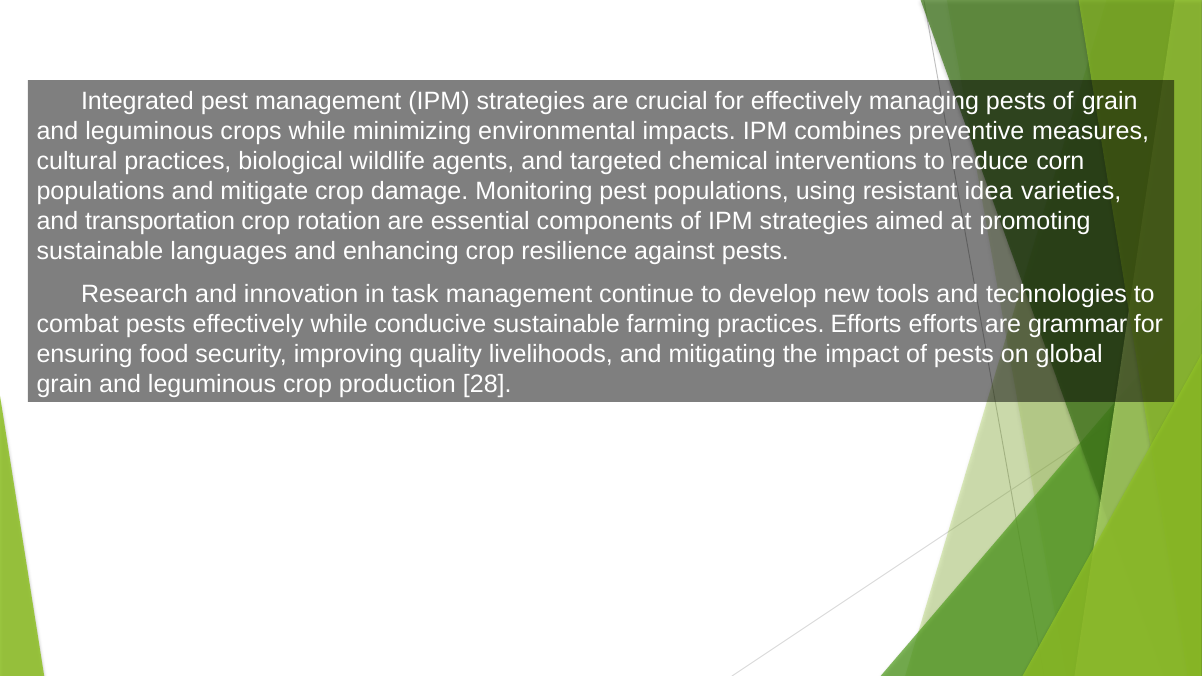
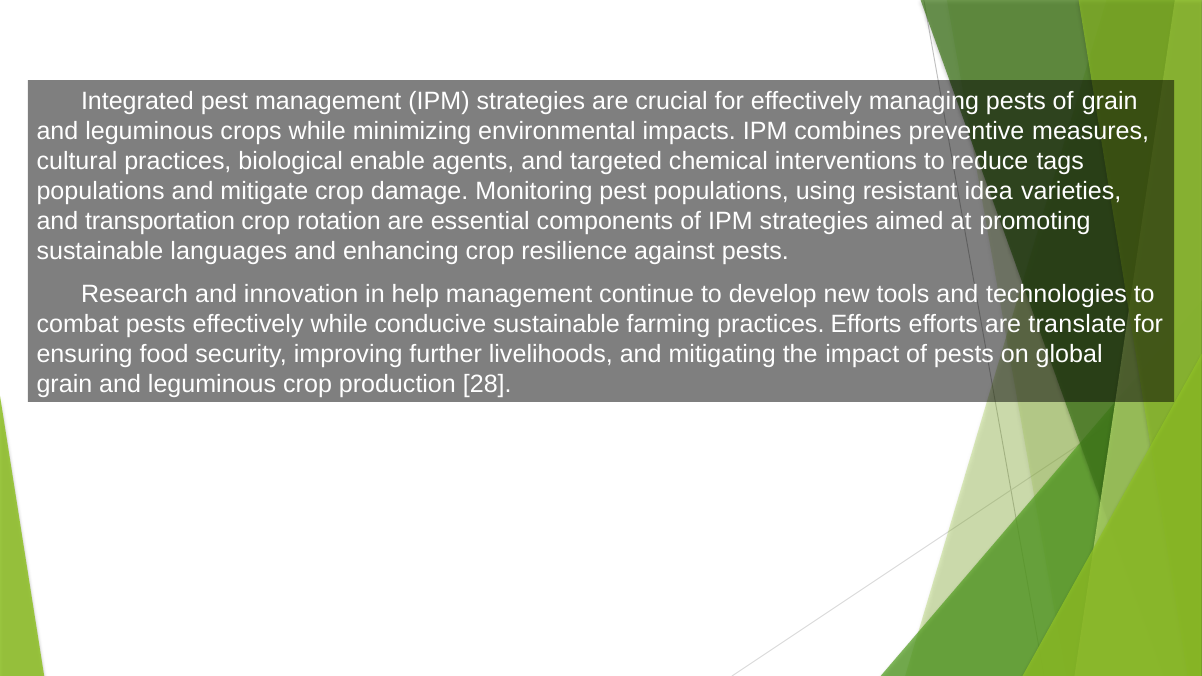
wildlife: wildlife -> enable
corn: corn -> tags
task: task -> help
grammar: grammar -> translate
quality: quality -> further
